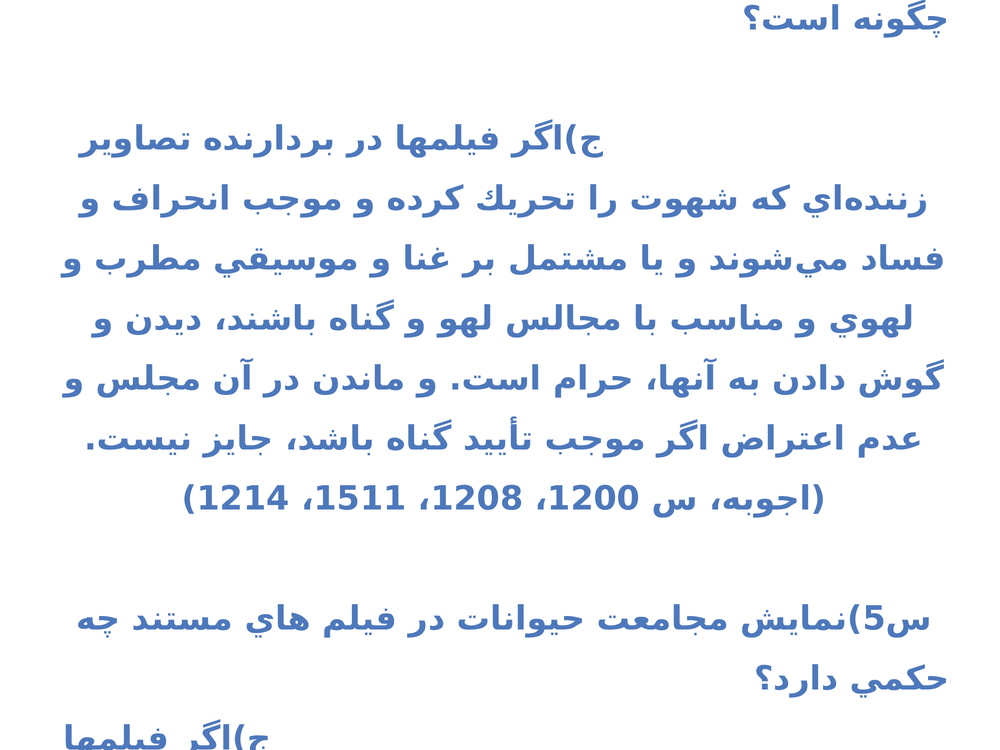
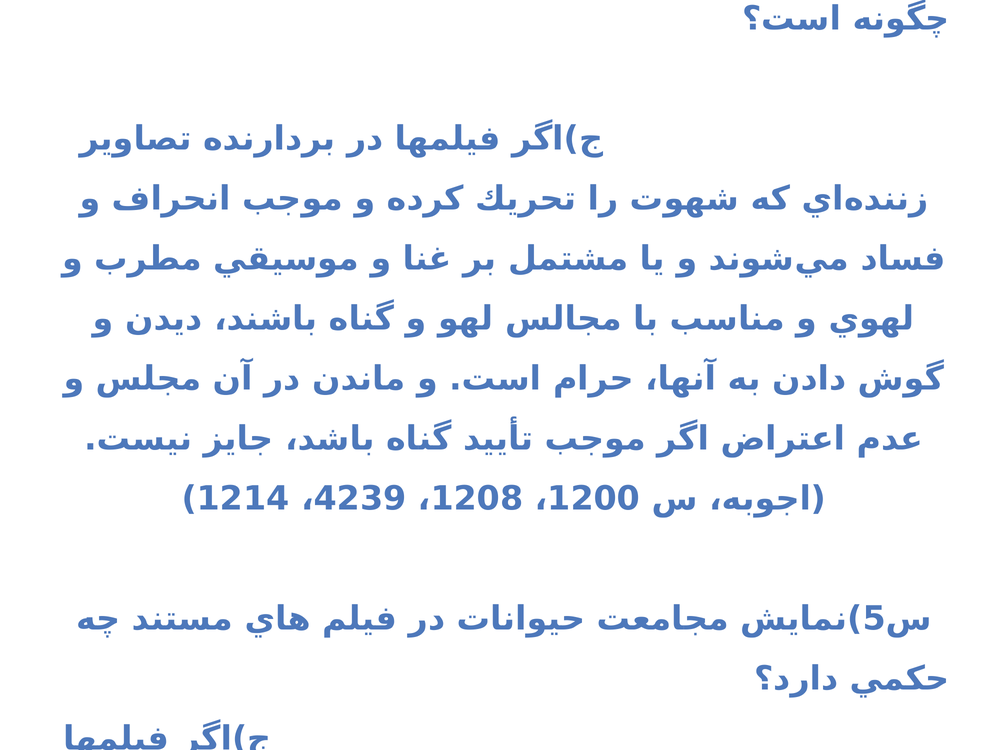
1511: 1511 -> 4239
